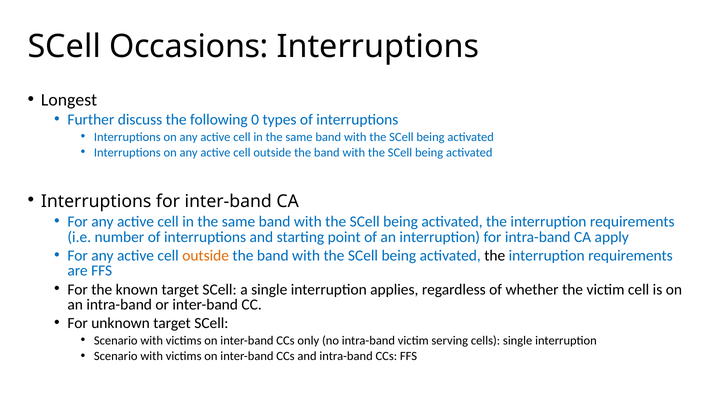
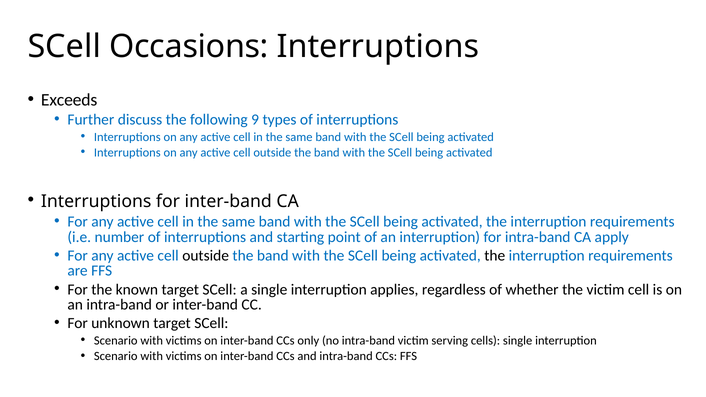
Longest: Longest -> Exceeds
0: 0 -> 9
outside at (206, 256) colour: orange -> black
